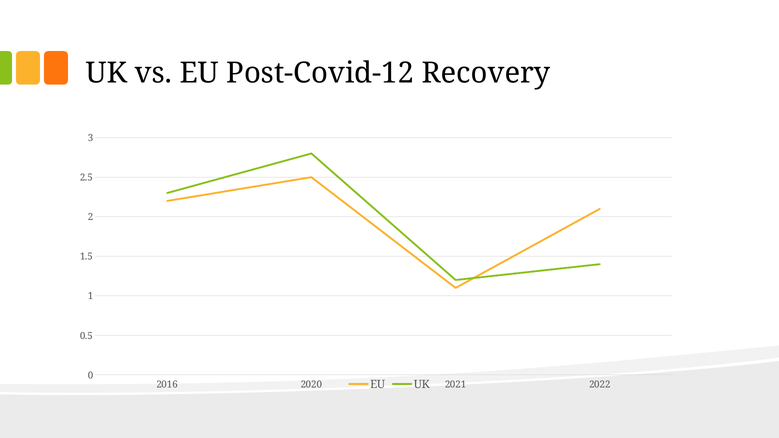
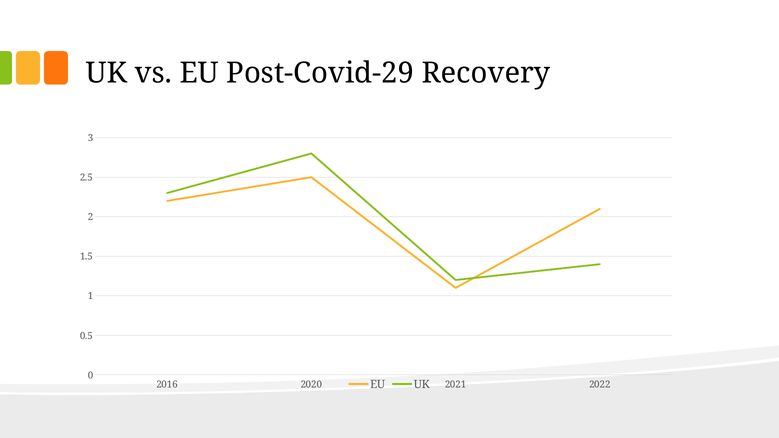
Post-Covid-12: Post-Covid-12 -> Post-Covid-29
